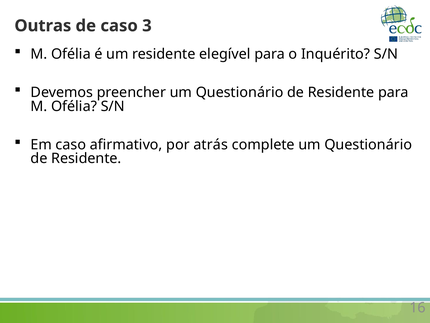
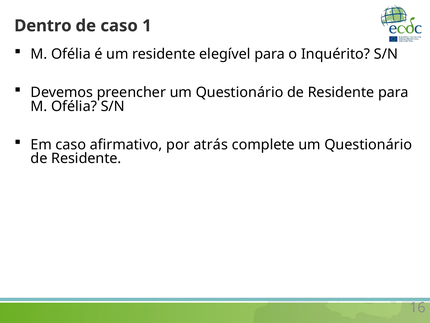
Outras: Outras -> Dentro
3: 3 -> 1
